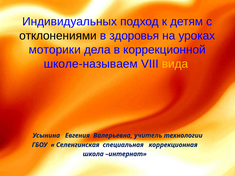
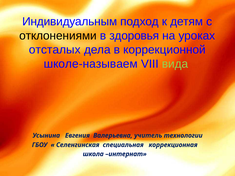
Индивидуальных: Индивидуальных -> Индивидуальным
моторики: моторики -> отсталых
вида colour: yellow -> light green
